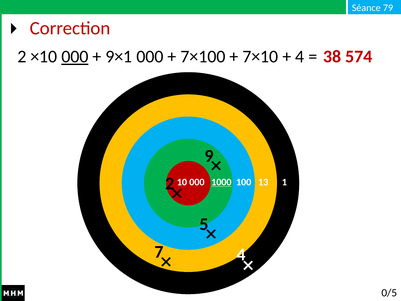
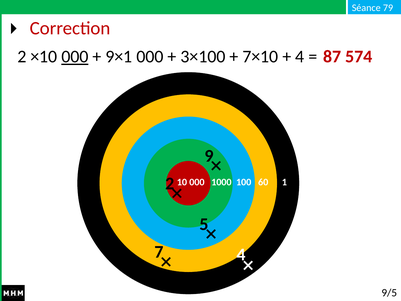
7×100: 7×100 -> 3×100
38: 38 -> 87
1000 underline: present -> none
13: 13 -> 60
0/5: 0/5 -> 9/5
